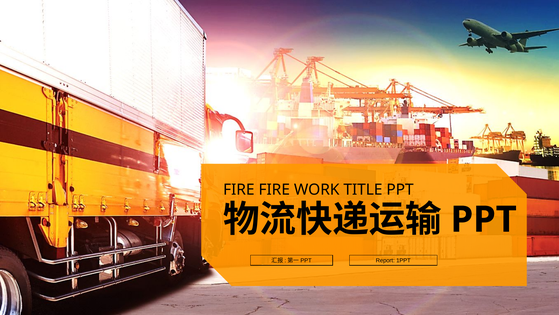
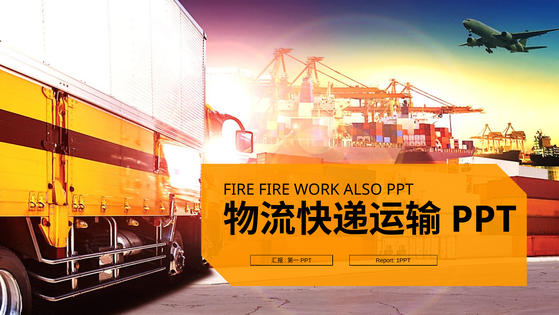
TITLE: TITLE -> ALSO
